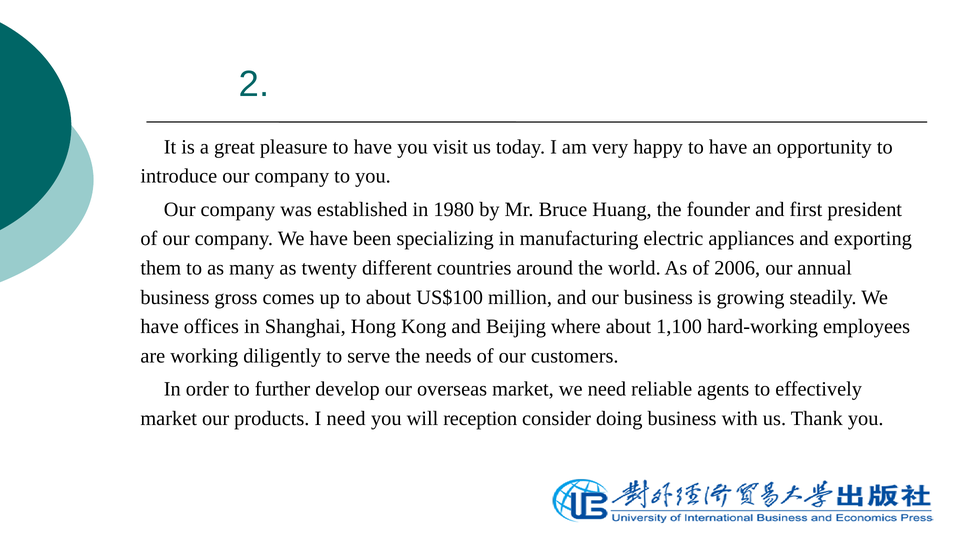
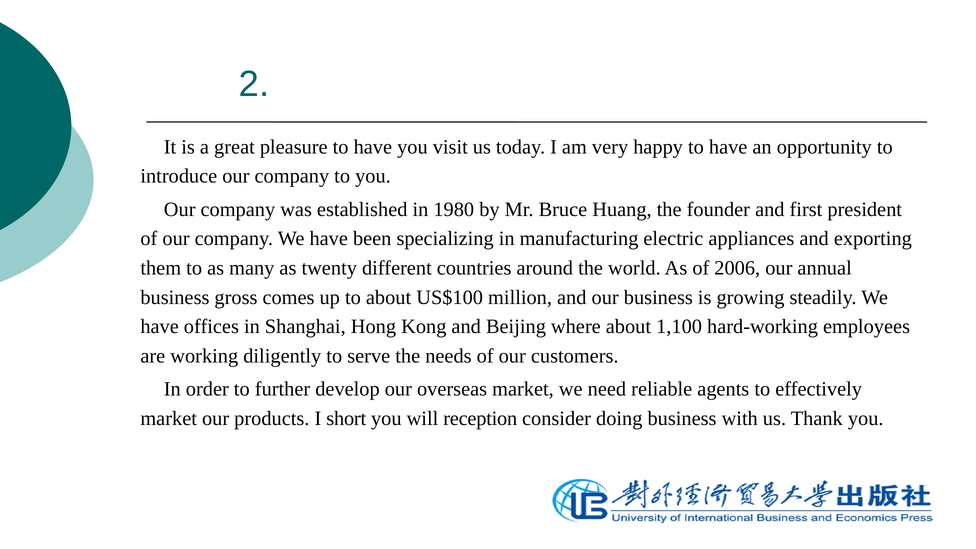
I need: need -> short
